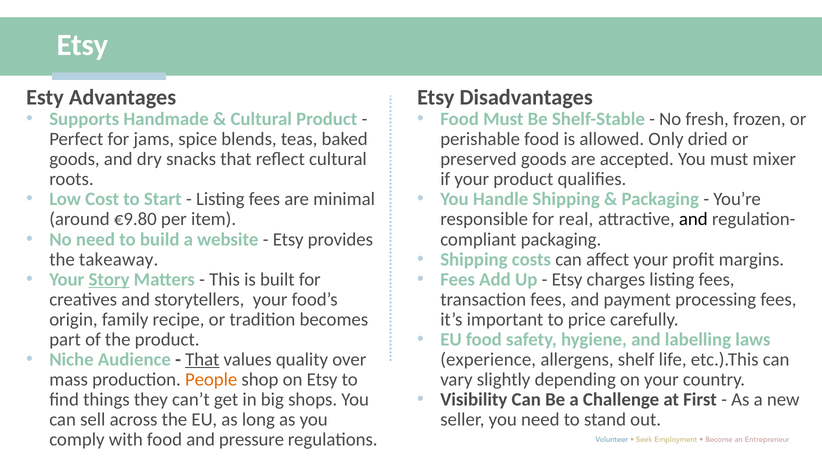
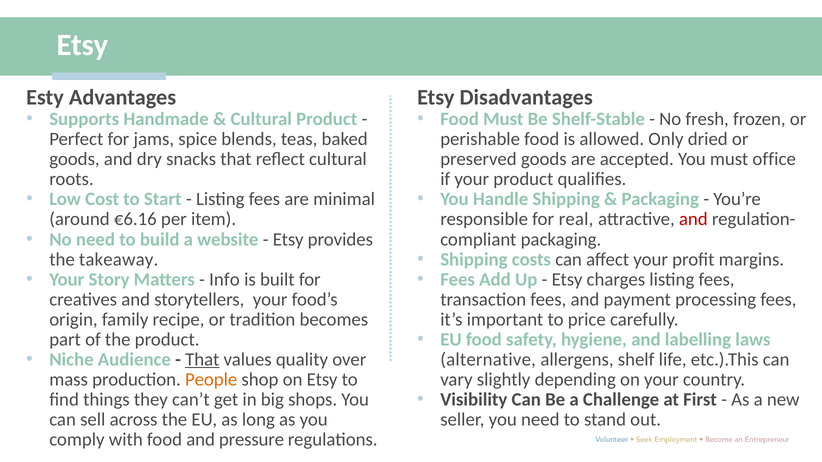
mixer: mixer -> office
and at (693, 219) colour: black -> red
€9.80: €9.80 -> €6.16
Story underline: present -> none
This: This -> Info
experience: experience -> alternative
